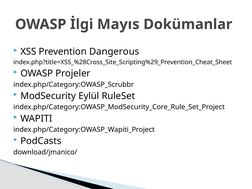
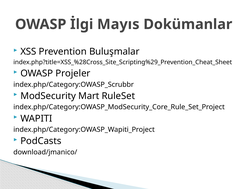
Dangerous: Dangerous -> Buluşmalar
Eylül: Eylül -> Mart
